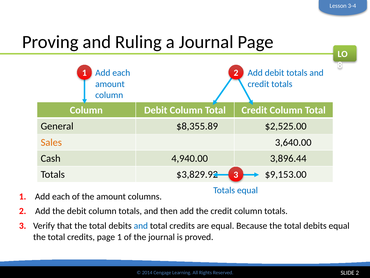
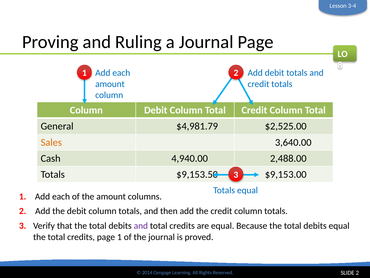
$8,355.89: $8,355.89 -> $4,981.79
3,896.44: 3,896.44 -> 2,488.00
$3,829.92: $3,829.92 -> $9,153.50
and at (141, 225) colour: blue -> purple
